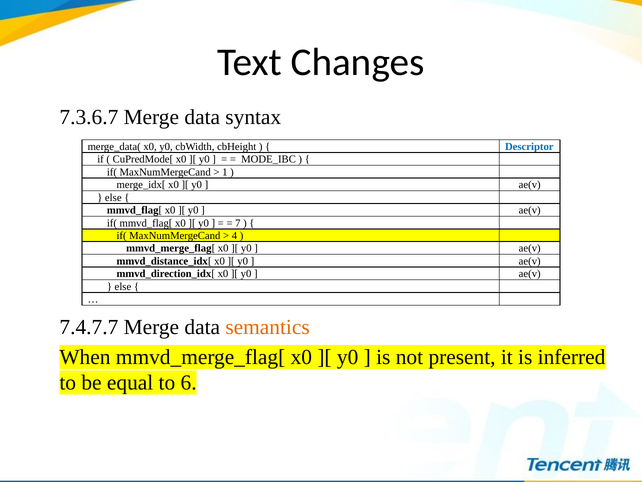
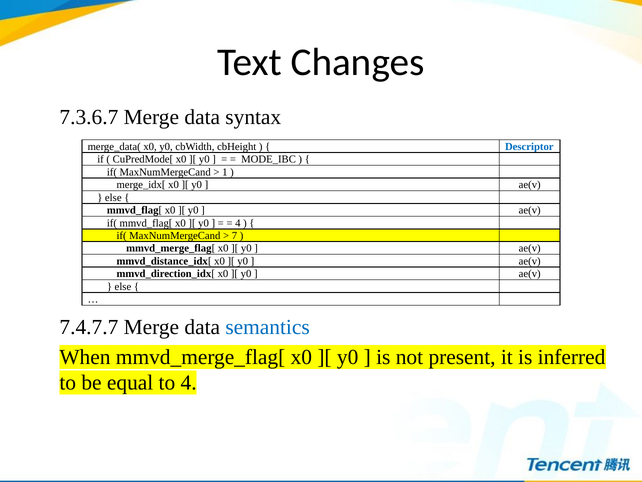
7 at (238, 223): 7 -> 4
4: 4 -> 7
semantics colour: orange -> blue
to 6: 6 -> 4
